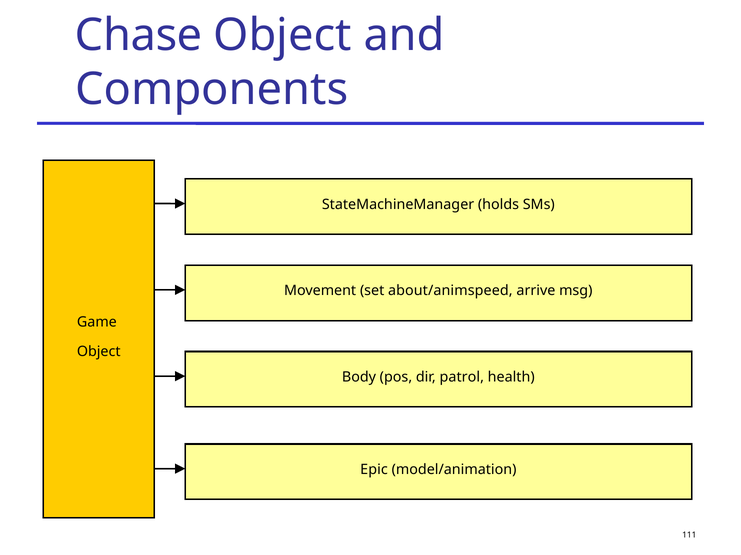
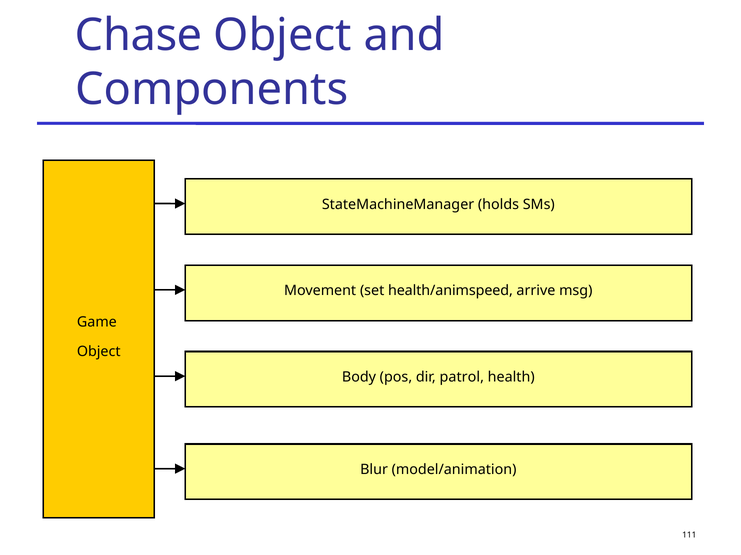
about/animspeed: about/animspeed -> health/animspeed
Epic: Epic -> Blur
